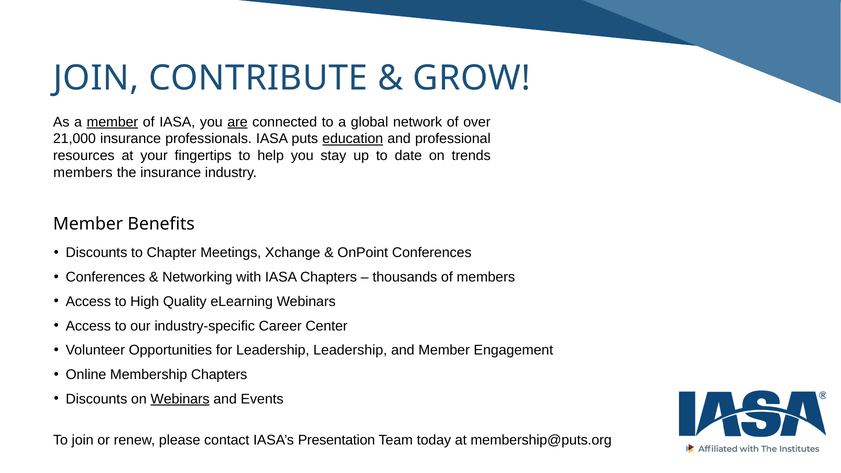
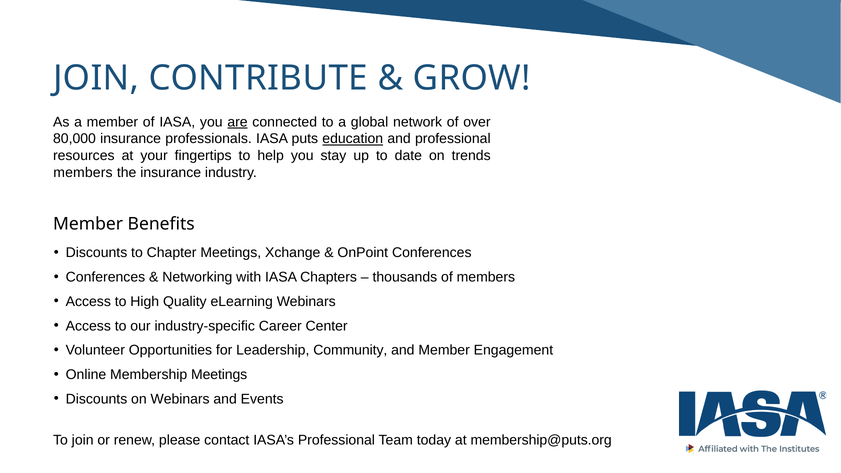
member at (112, 122) underline: present -> none
21,000: 21,000 -> 80,000
Leadership Leadership: Leadership -> Community
Membership Chapters: Chapters -> Meetings
Webinars at (180, 399) underline: present -> none
IASA’s Presentation: Presentation -> Professional
